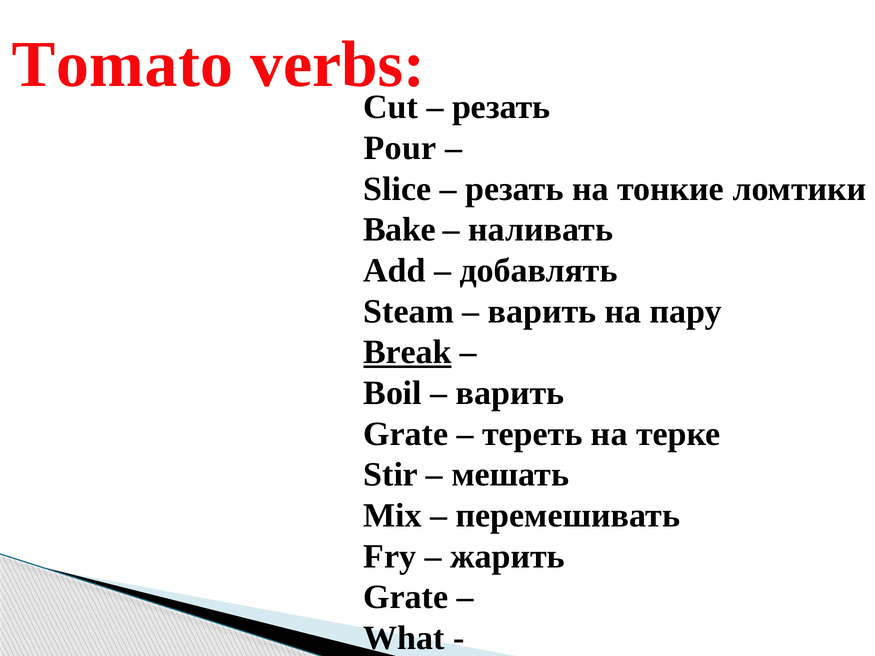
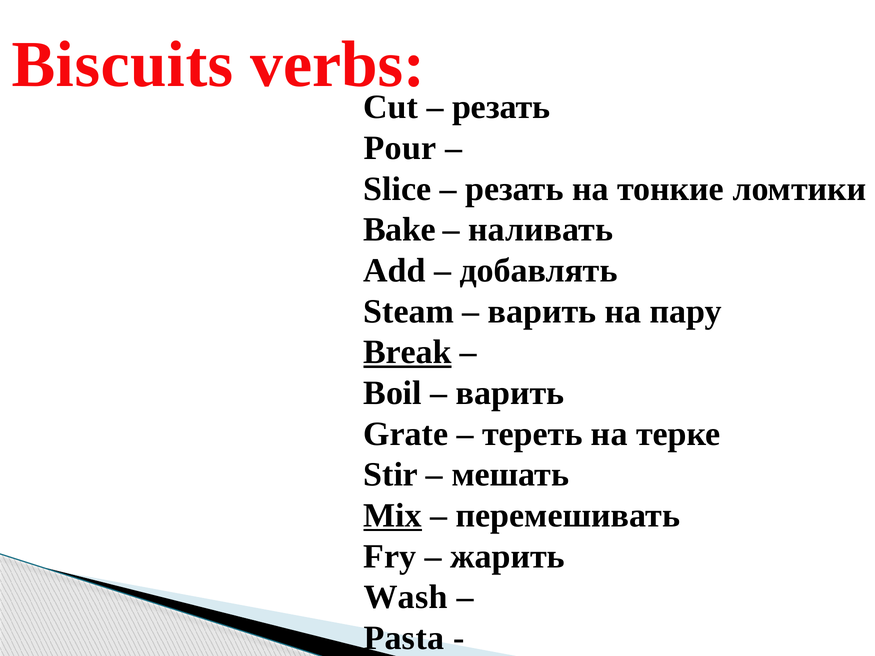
Tomato: Tomato -> Biscuits
Mix underline: none -> present
Grate at (406, 597): Grate -> Wash
What: What -> Pasta
